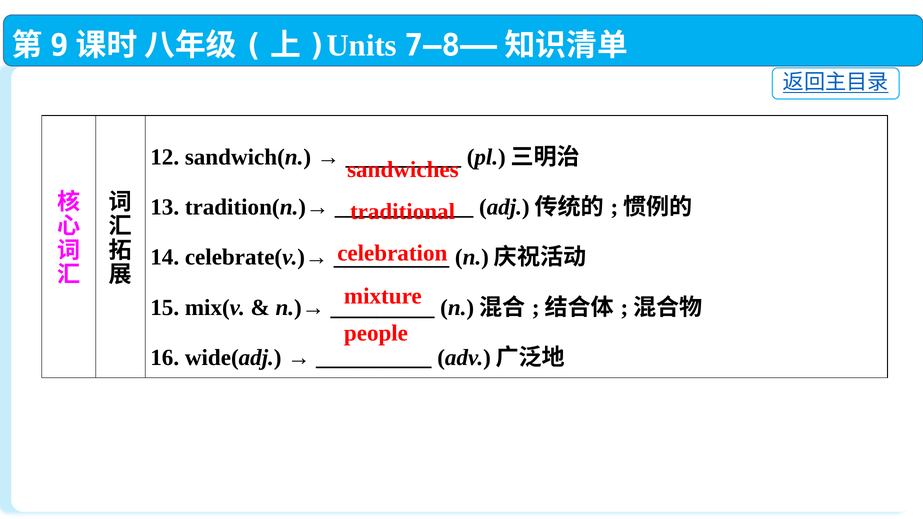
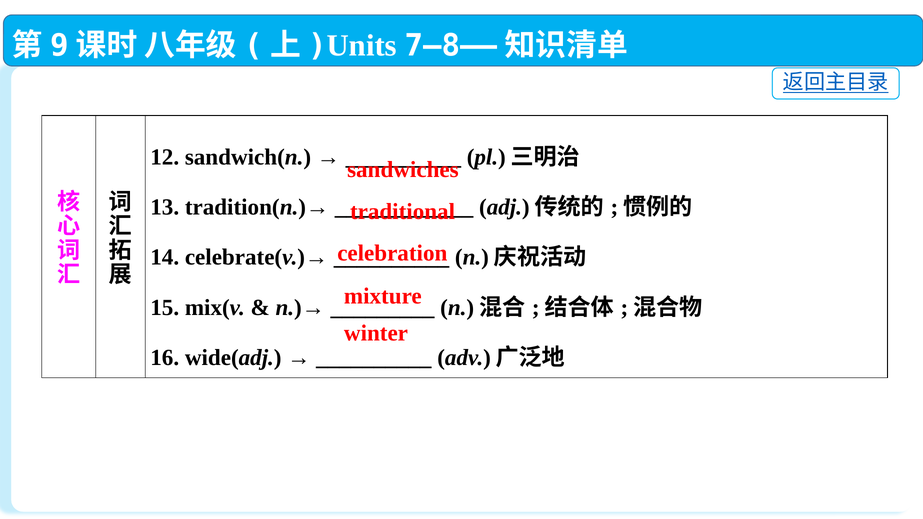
people: people -> winter
